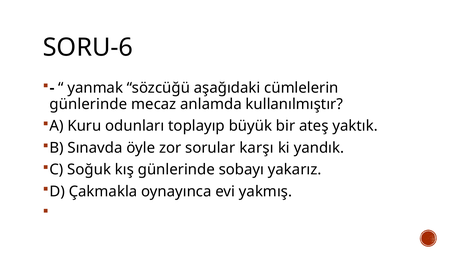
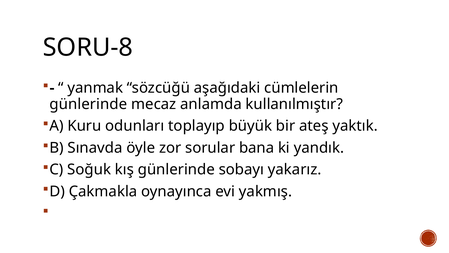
SORU-6: SORU-6 -> SORU-8
karşı: karşı -> bana
